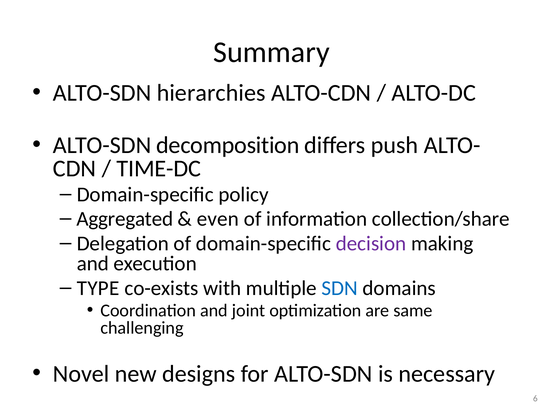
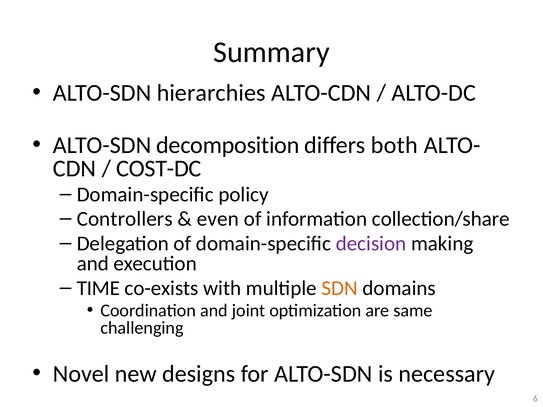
push: push -> both
TIME-DC: TIME-DC -> COST-DC
Aggregated: Aggregated -> Controllers
TYPE: TYPE -> TIME
SDN colour: blue -> orange
